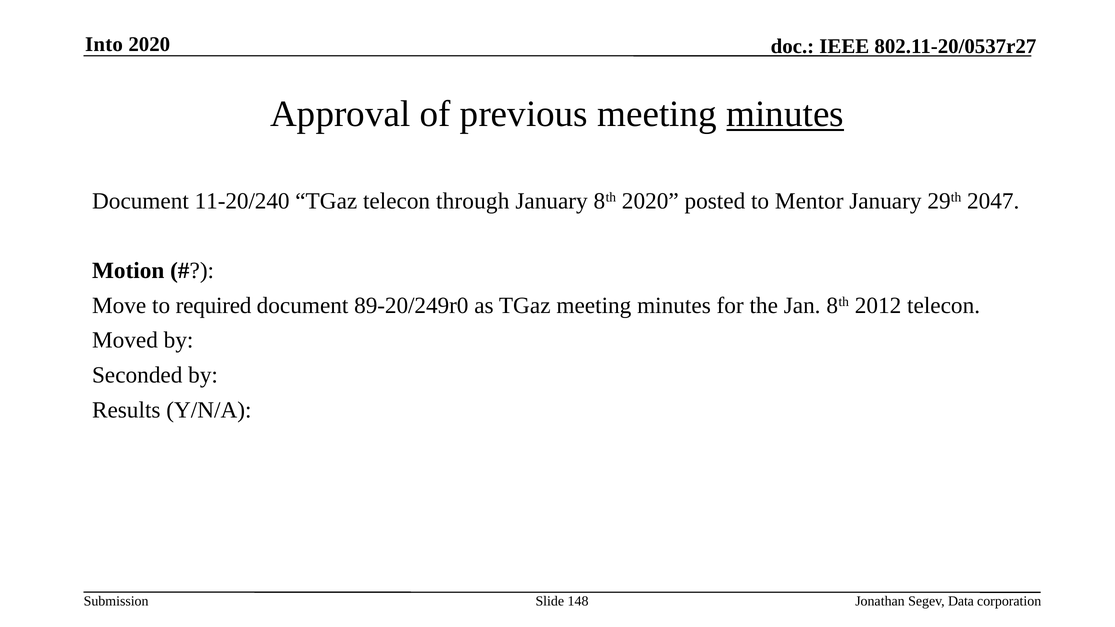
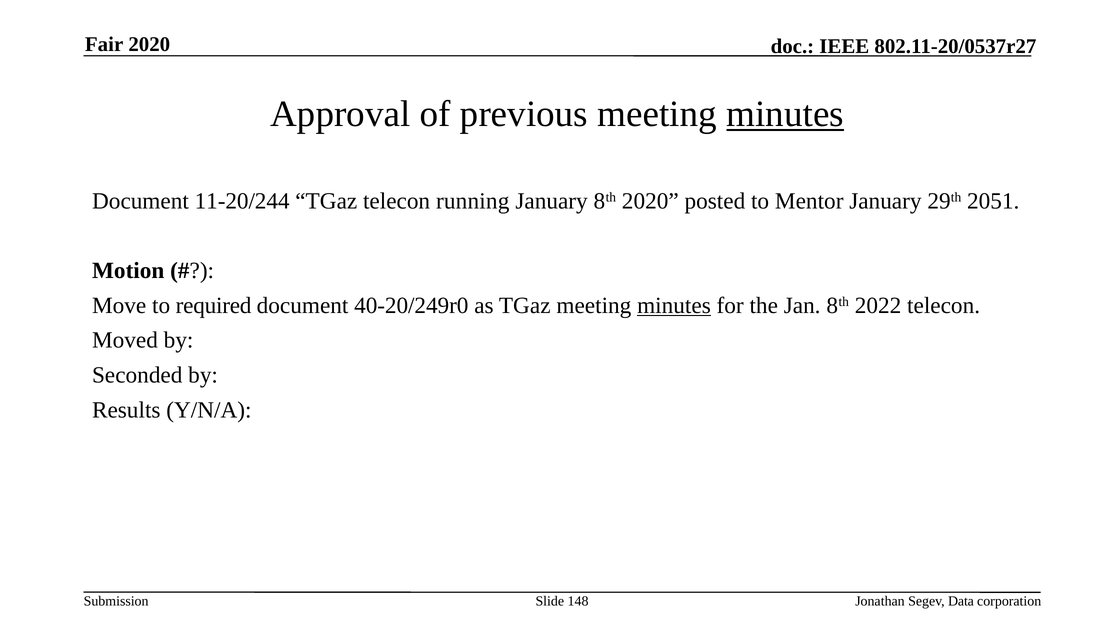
Into: Into -> Fair
11-20/240: 11-20/240 -> 11-20/244
through: through -> running
2047: 2047 -> 2051
89-20/249r0: 89-20/249r0 -> 40-20/249r0
minutes at (674, 306) underline: none -> present
2012: 2012 -> 2022
